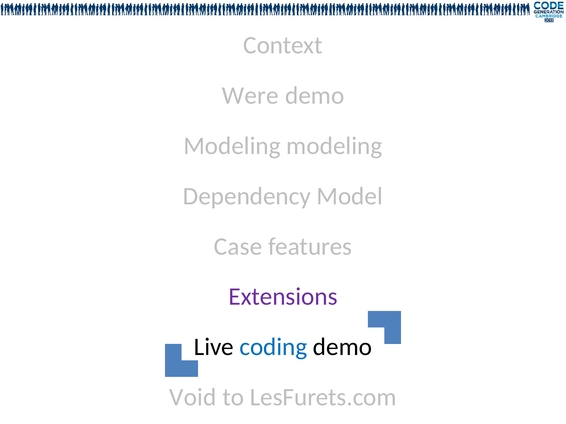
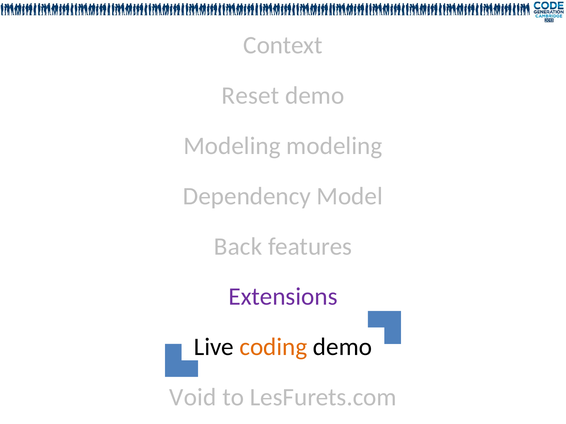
Were: Were -> Reset
Case: Case -> Back
coding colour: blue -> orange
